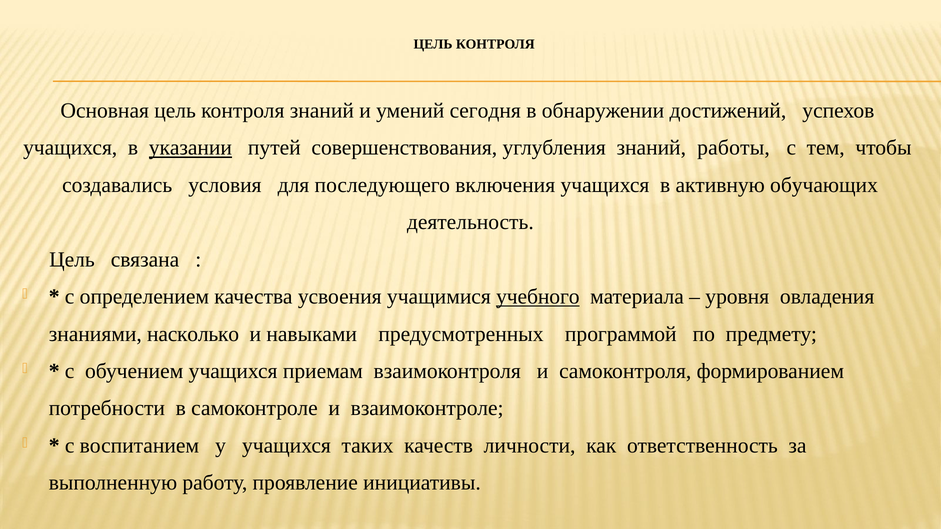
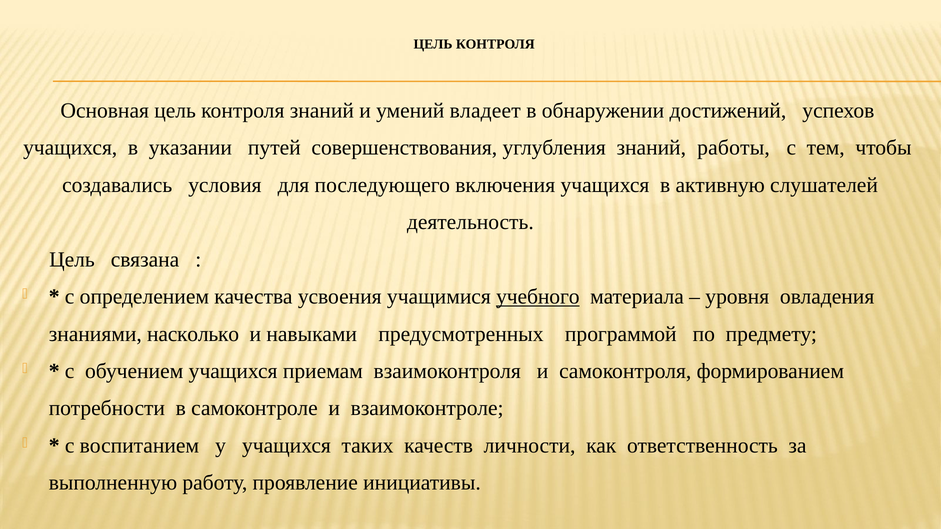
сегодня: сегодня -> владеет
указании underline: present -> none
обучающих: обучающих -> слушателей
